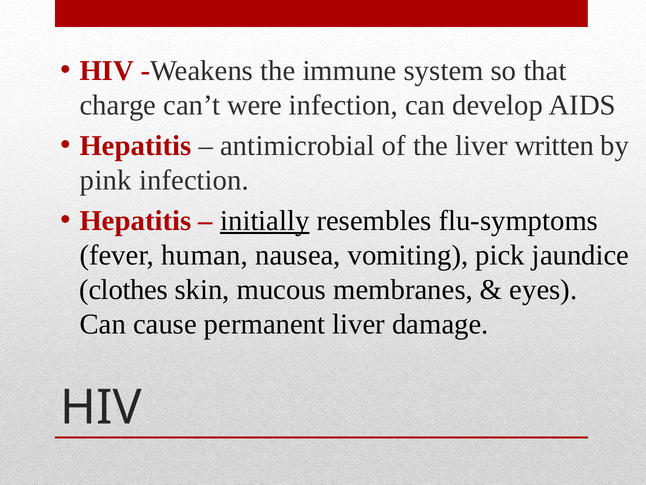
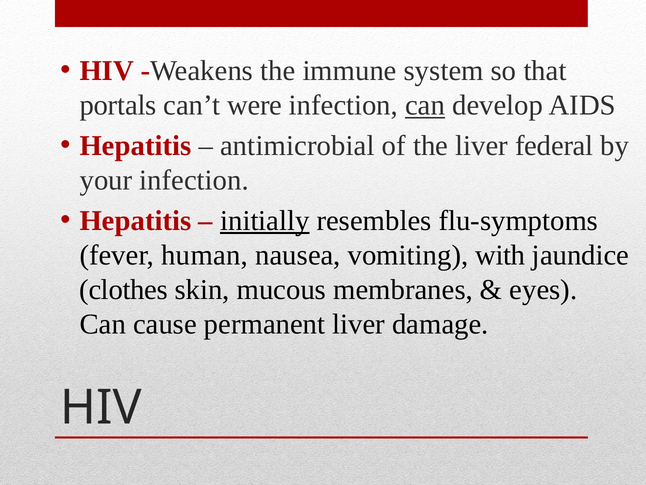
charge: charge -> portals
can at (425, 105) underline: none -> present
written: written -> federal
pink: pink -> your
pick: pick -> with
